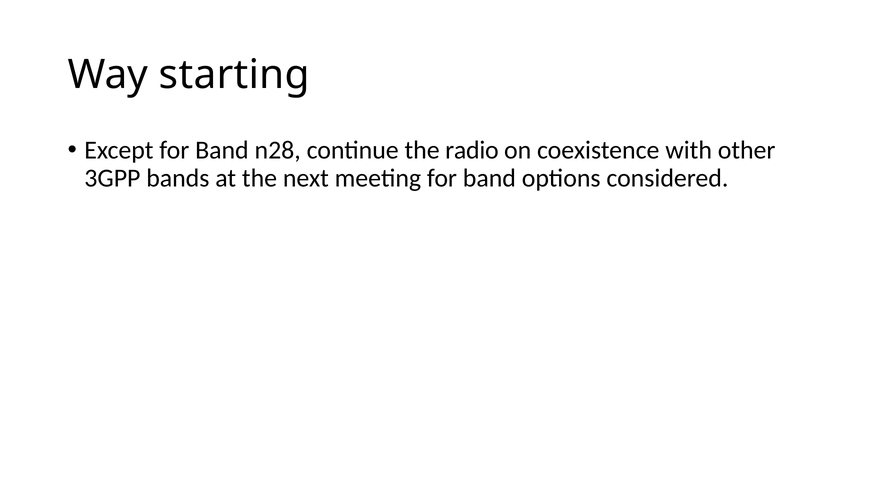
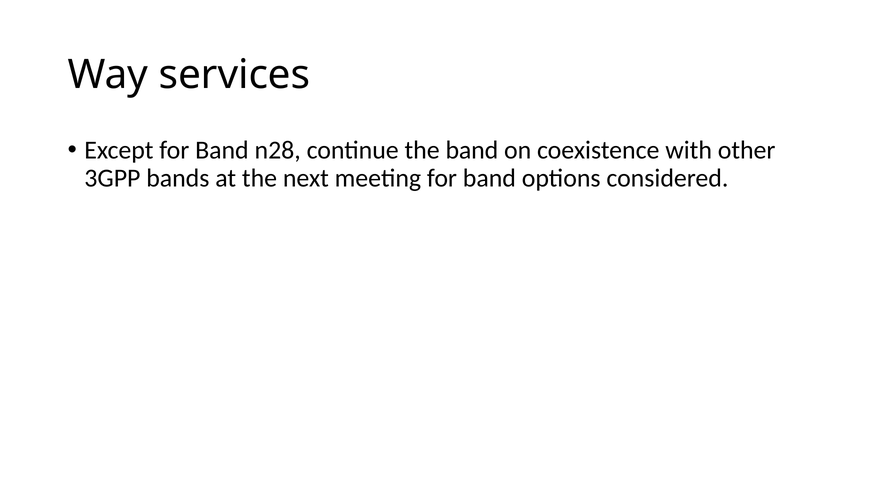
starting: starting -> services
the radio: radio -> band
